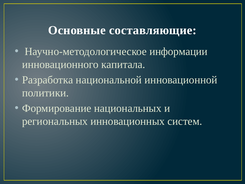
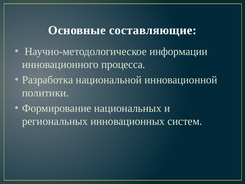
капитала: капитала -> процесса
